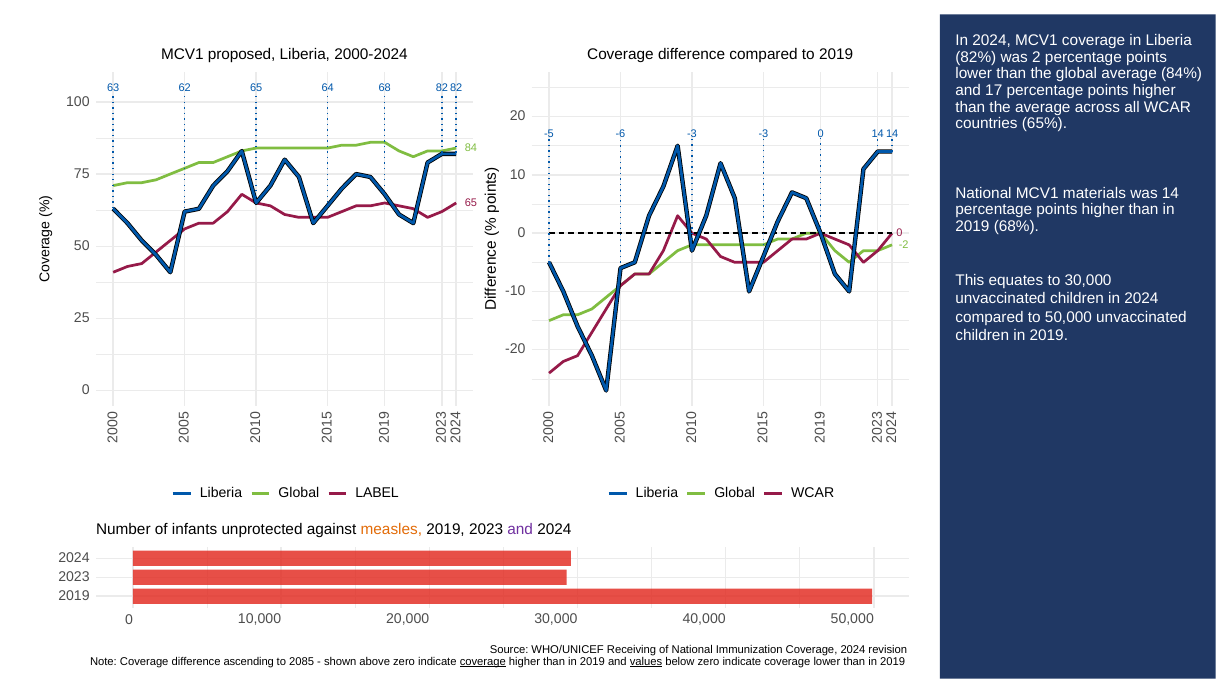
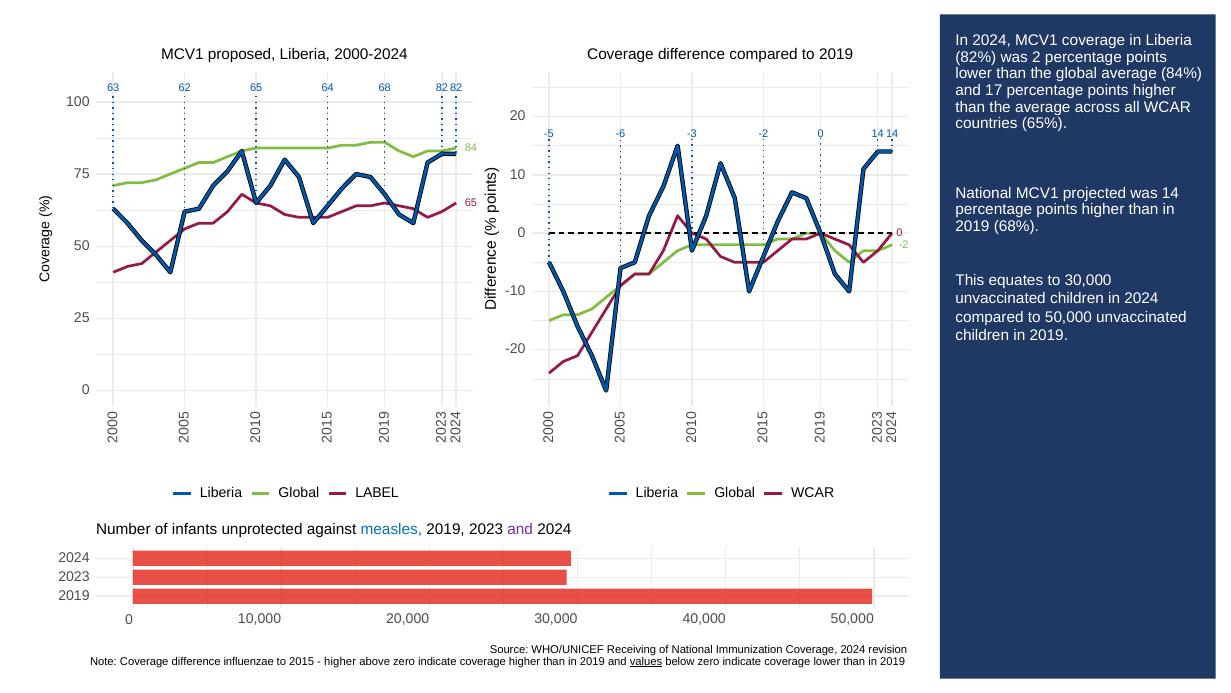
-3 -3: -3 -> -2
materials: materials -> projected
measles colour: orange -> blue
ascending: ascending -> influenzae
2085: 2085 -> 2015
shown at (340, 661): shown -> higher
coverage at (483, 661) underline: present -> none
